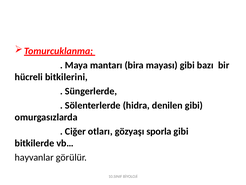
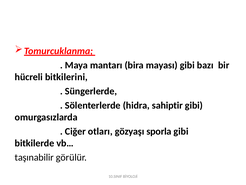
denilen: denilen -> sahiptir
hayvanlar: hayvanlar -> taşınabilir
